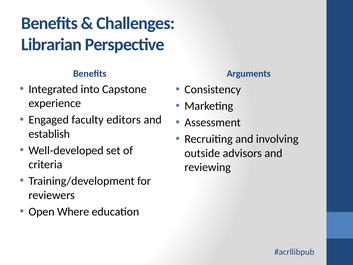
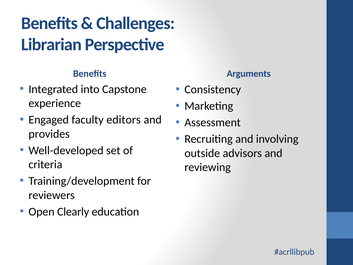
establish: establish -> provides
Where: Where -> Clearly
